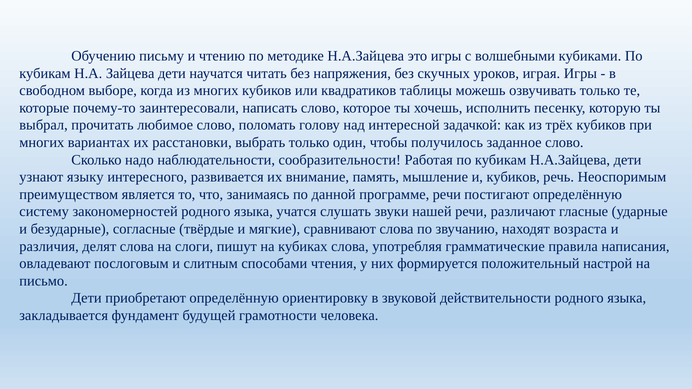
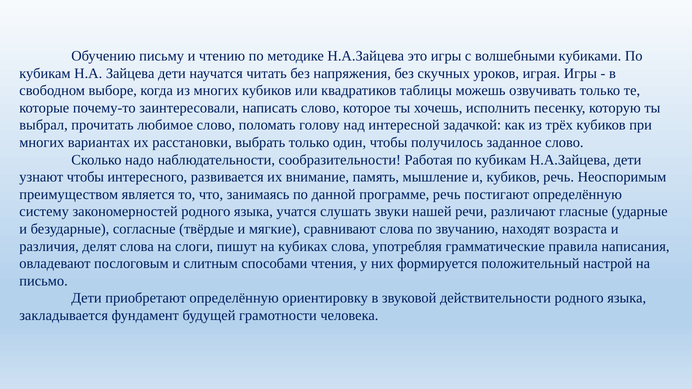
узнают языку: языку -> чтобы
программе речи: речи -> речь
